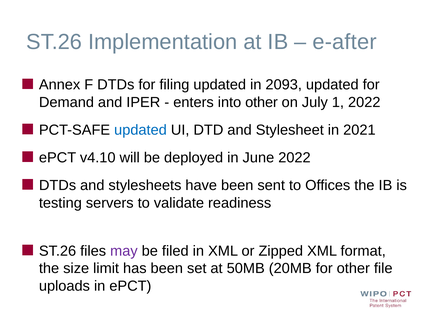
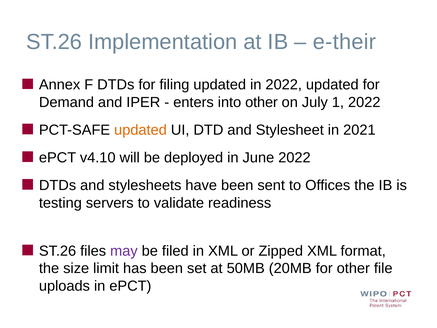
e-after: e-after -> e-their
in 2093: 2093 -> 2022
updated at (140, 130) colour: blue -> orange
